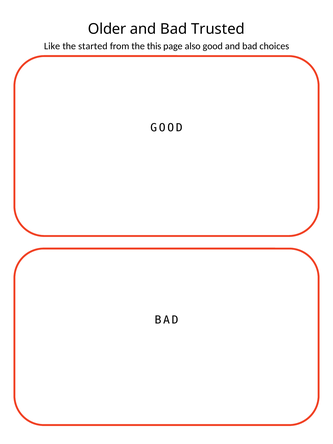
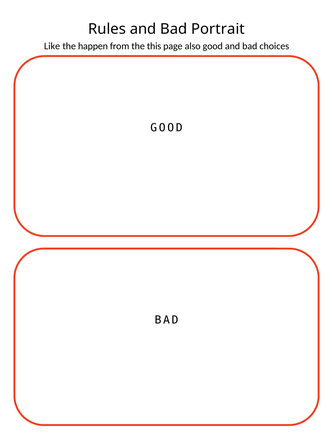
Older: Older -> Rules
Trusted: Trusted -> Portrait
started: started -> happen
